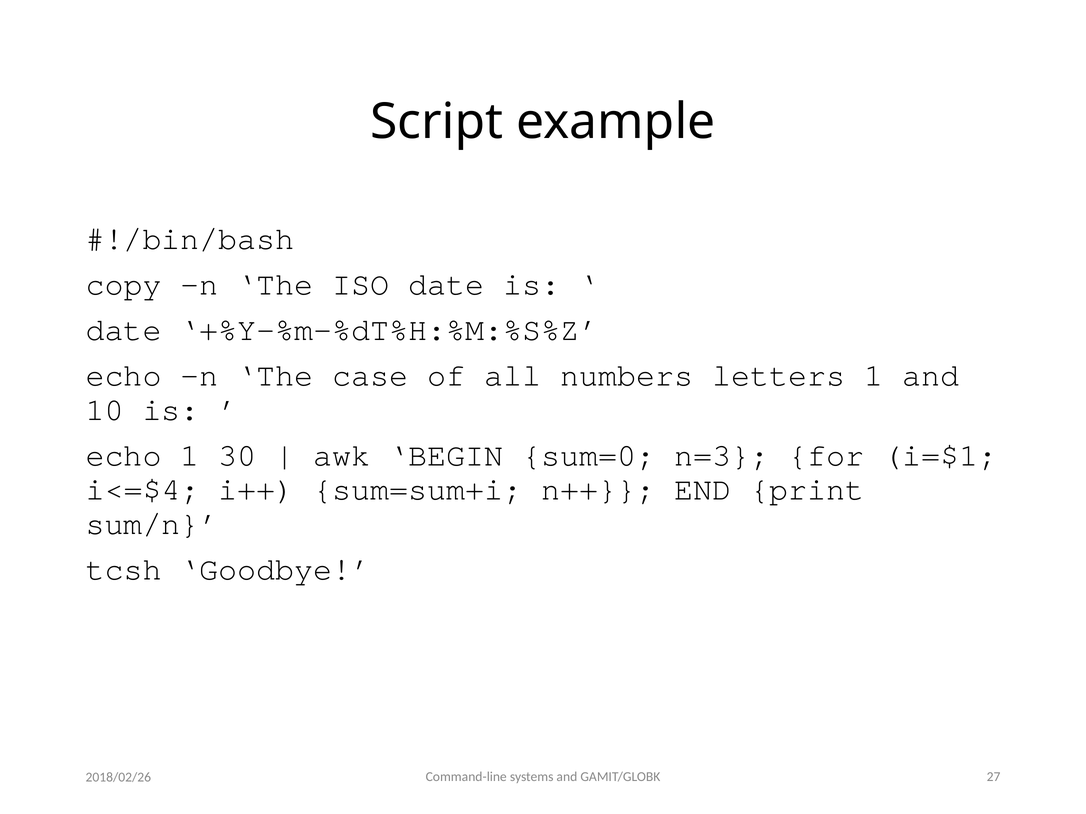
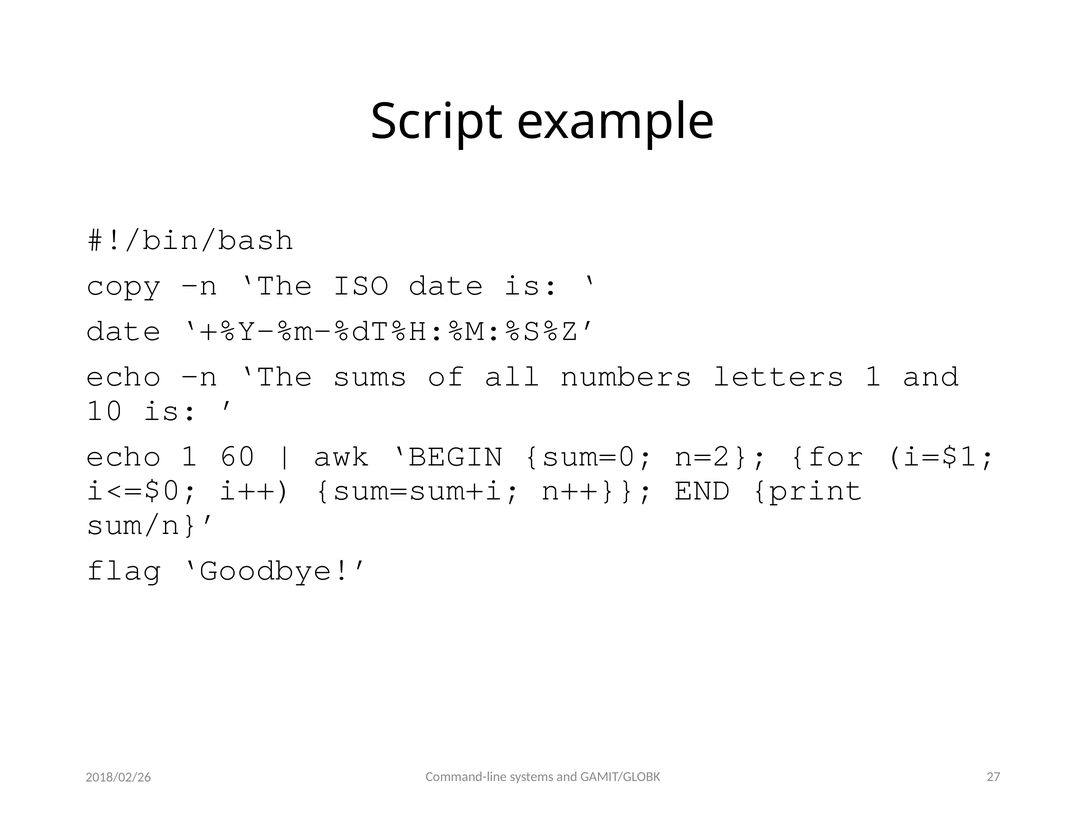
case: case -> sums
30: 30 -> 60
n=3: n=3 -> n=2
i<=$4: i<=$4 -> i<=$0
tcsh: tcsh -> flag
